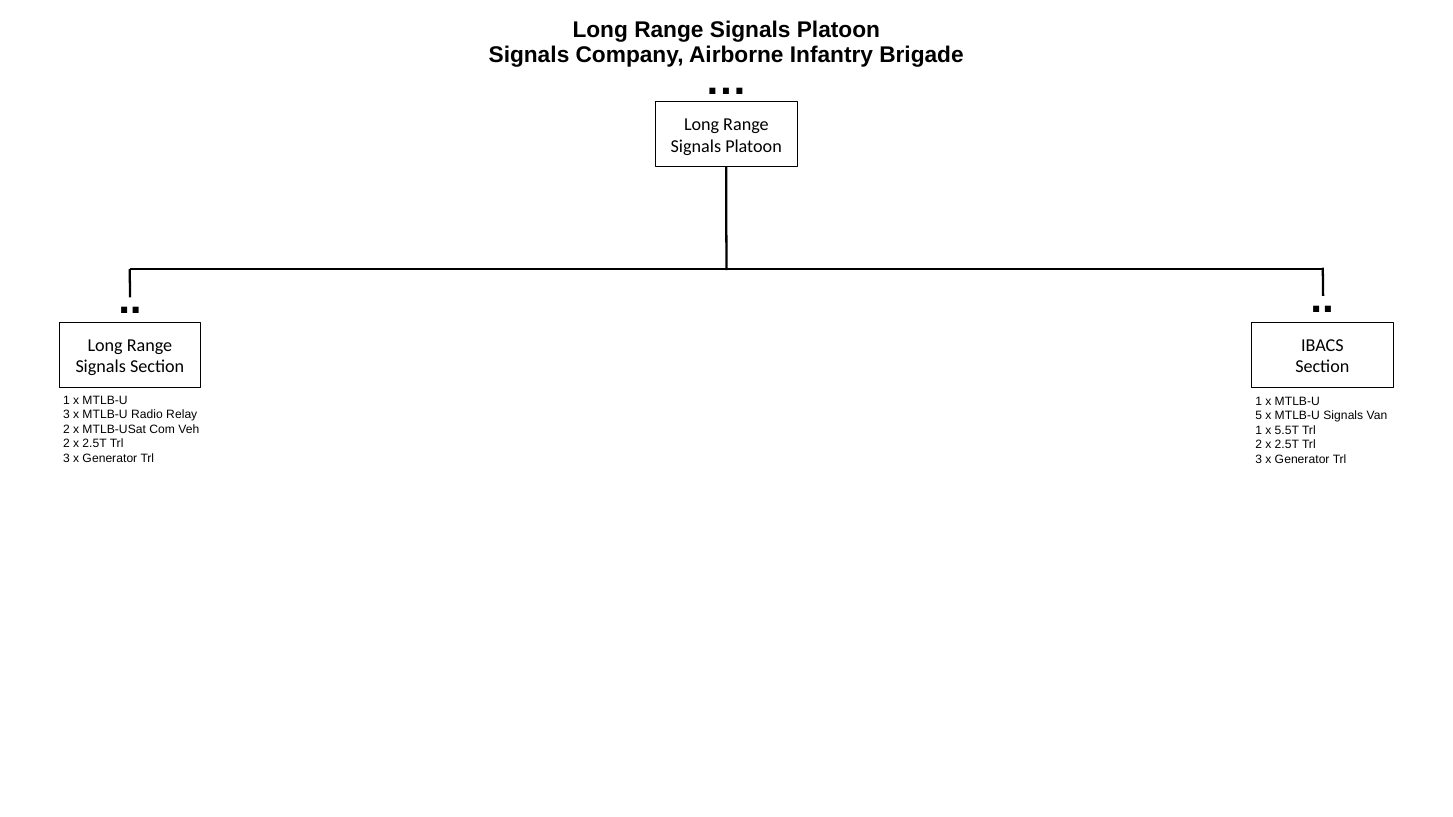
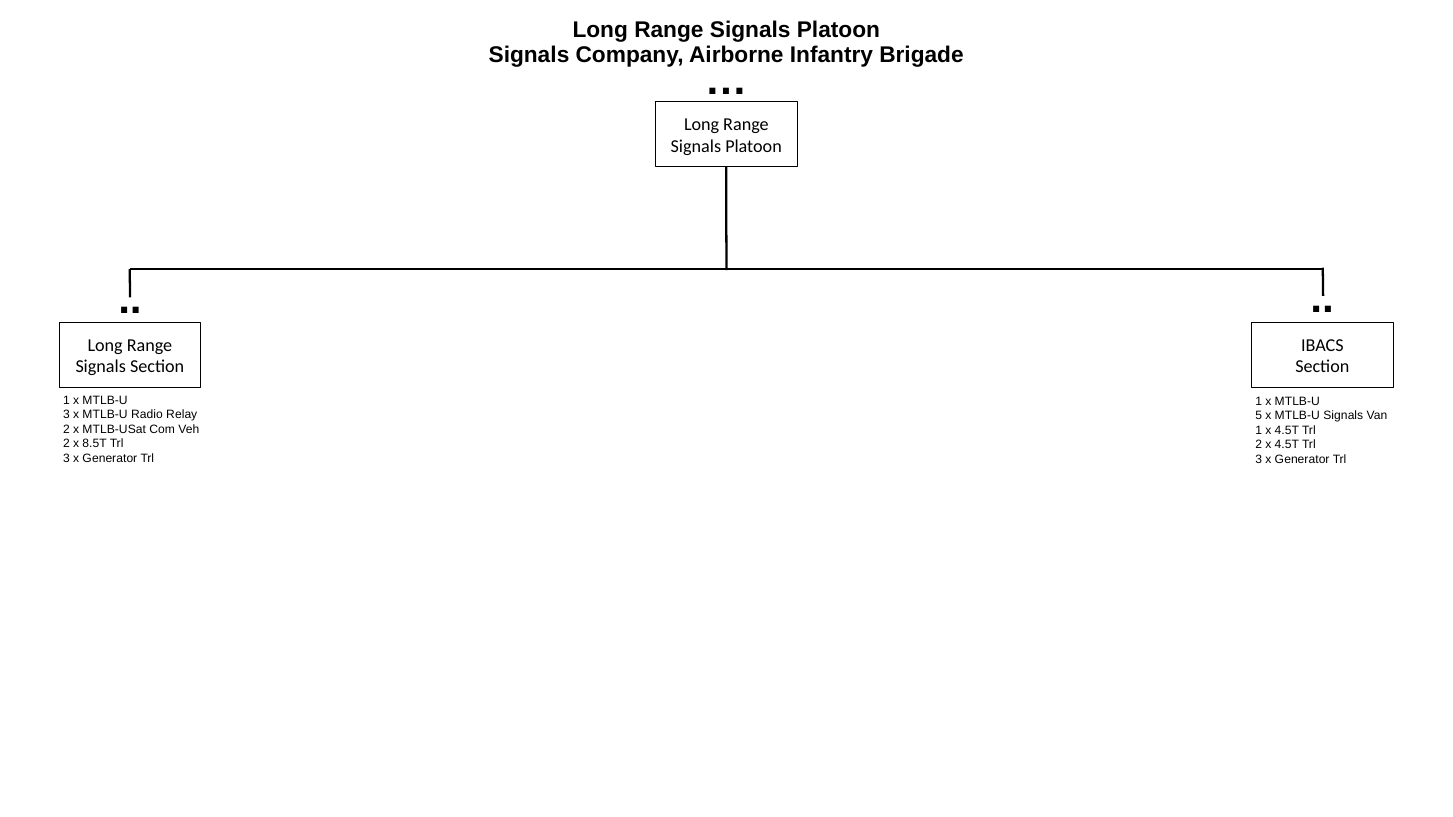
1 x 5.5T: 5.5T -> 4.5T
2.5T at (95, 444): 2.5T -> 8.5T
2.5T at (1287, 445): 2.5T -> 4.5T
